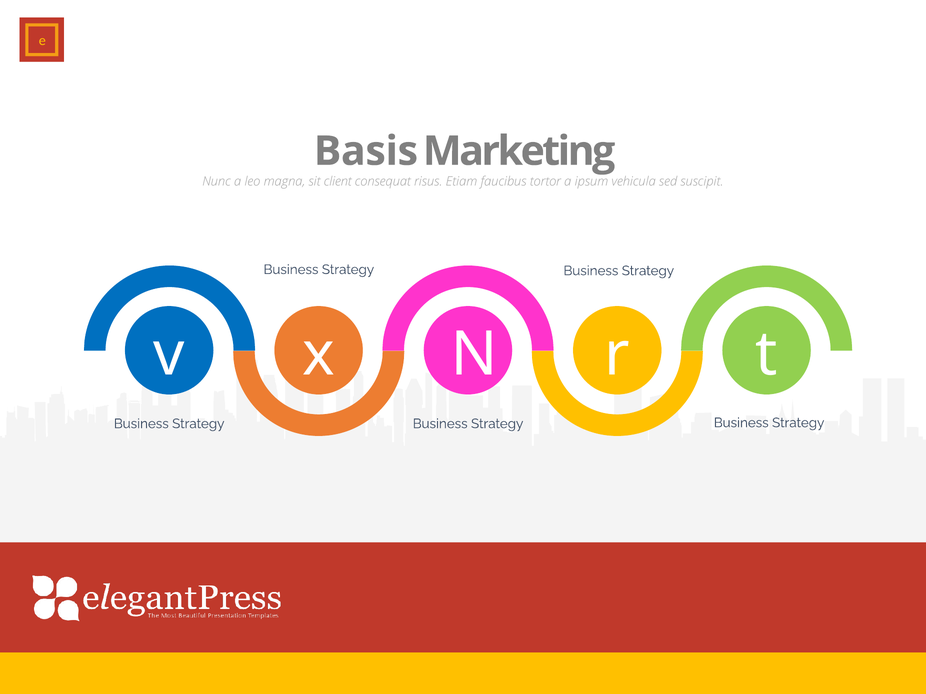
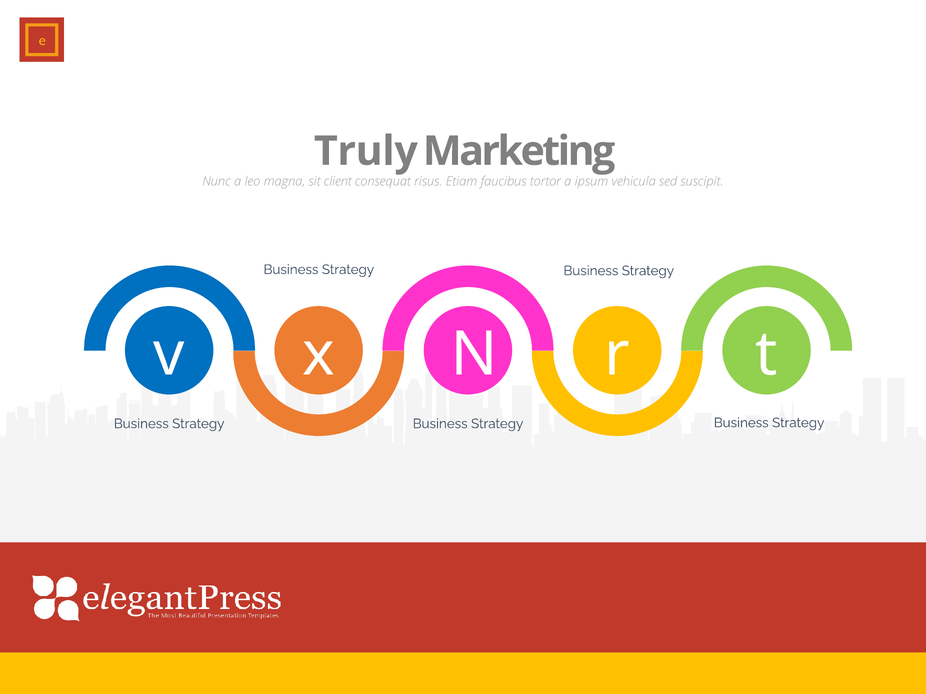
Basis: Basis -> Truly
